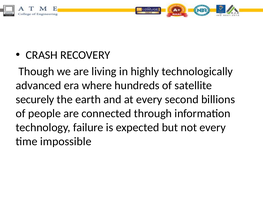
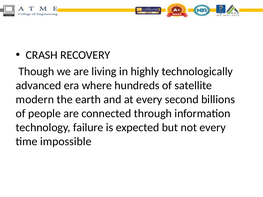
securely: securely -> modern
